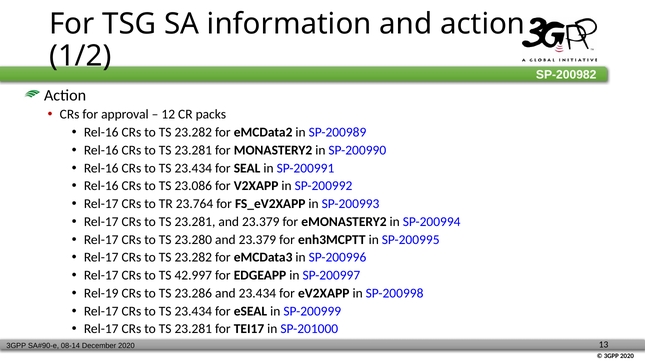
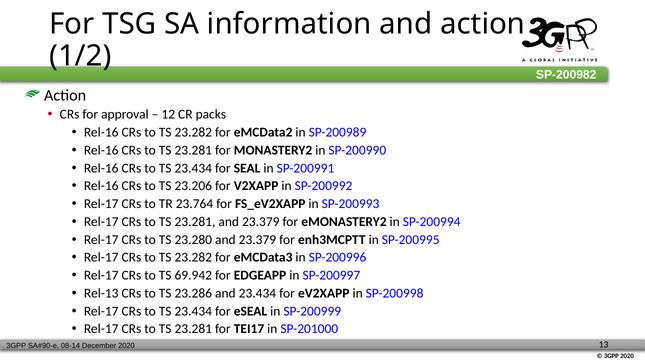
23.086: 23.086 -> 23.206
42.997: 42.997 -> 69.942
Rel-19: Rel-19 -> Rel-13
